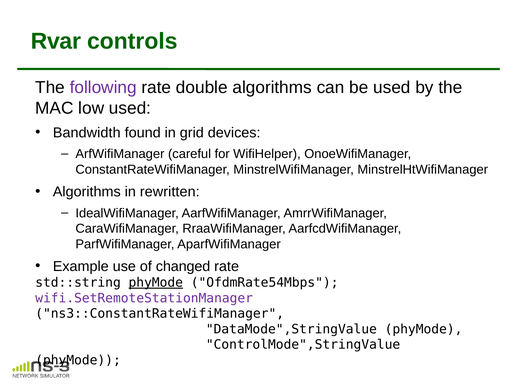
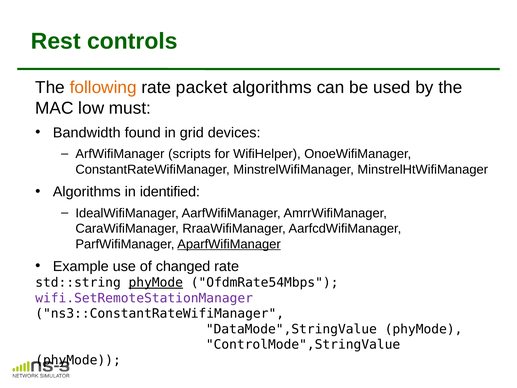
Rvar: Rvar -> Rest
following colour: purple -> orange
double: double -> packet
low used: used -> must
careful: careful -> scripts
rewritten: rewritten -> identified
AparfWifiManager underline: none -> present
